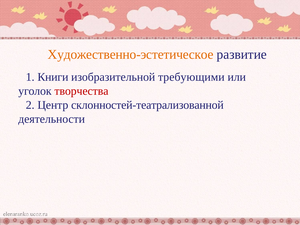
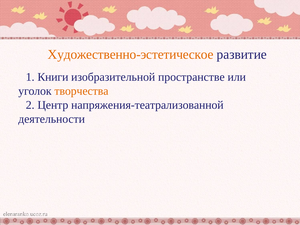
требующими: требующими -> пространстве
творчества colour: red -> orange
склонностей-театрализованной: склонностей-театрализованной -> напряжения-театрализованной
